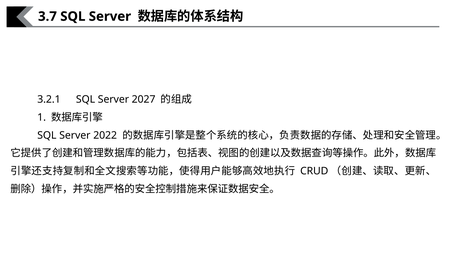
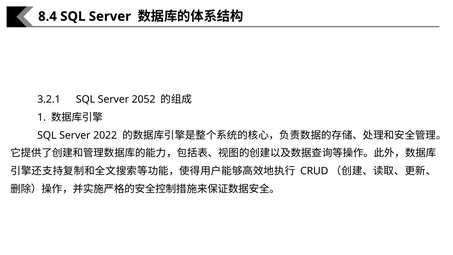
3.7: 3.7 -> 8.4
2027: 2027 -> 2052
